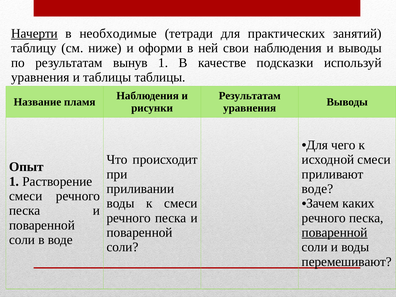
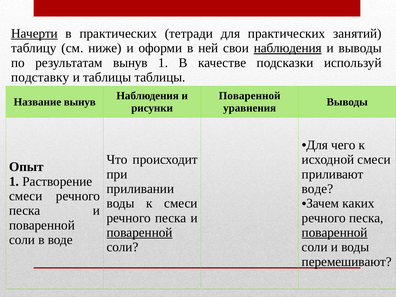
в необходимые: необходимые -> практических
наблюдения at (288, 48) underline: none -> present
уравнения at (40, 77): уравнения -> подставку
Результатам at (250, 96): Результатам -> Поваренной
Название пламя: пламя -> вынув
поваренной at (140, 233) underline: none -> present
